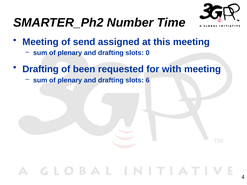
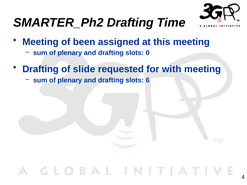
SMARTER_Ph2 Number: Number -> Drafting
send: send -> been
been: been -> slide
